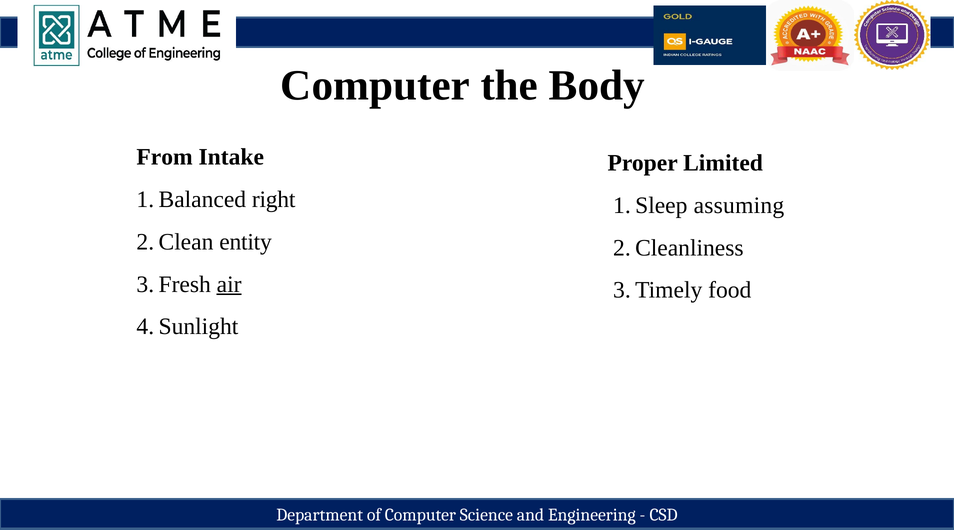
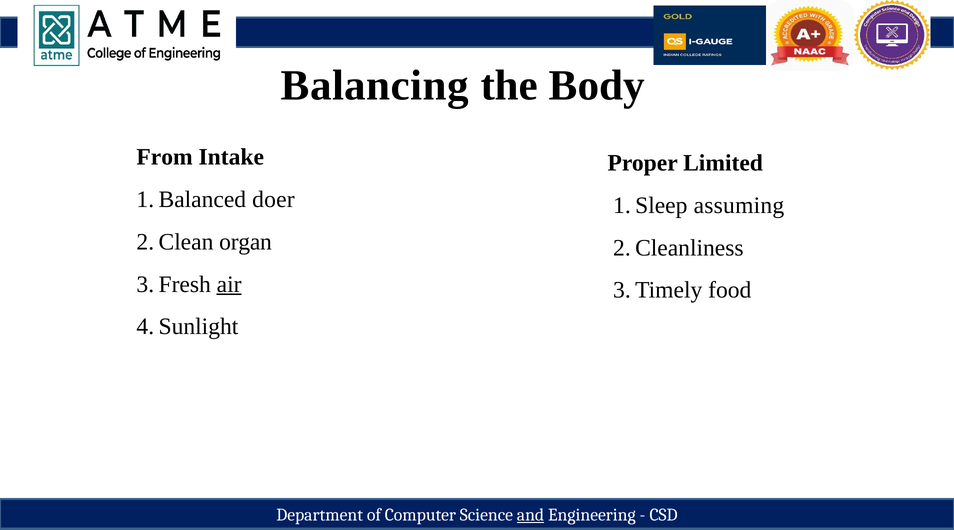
Computer at (375, 85): Computer -> Balancing
right: right -> doer
entity: entity -> organ
and underline: none -> present
